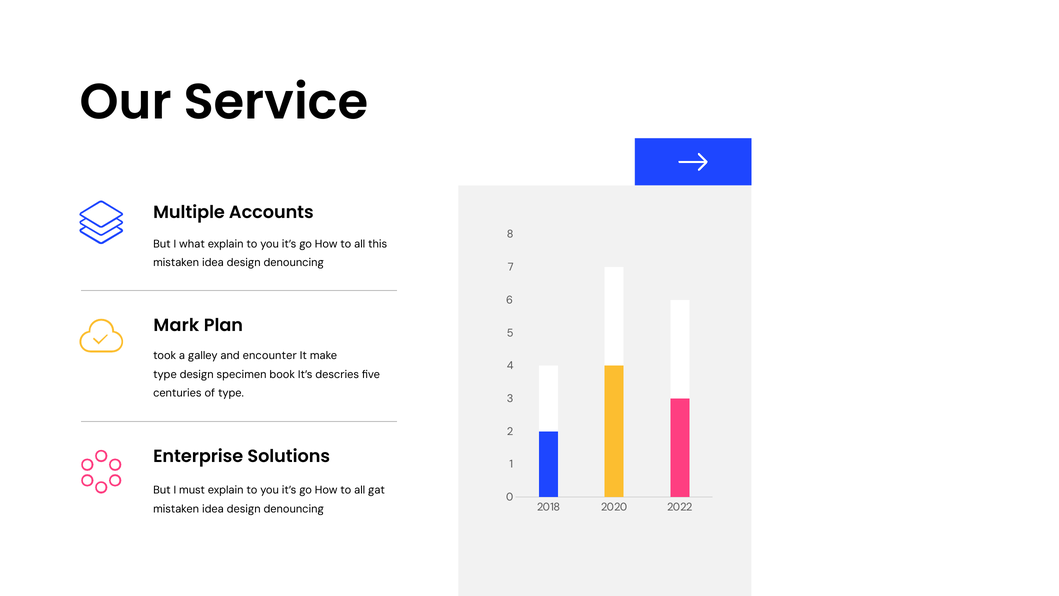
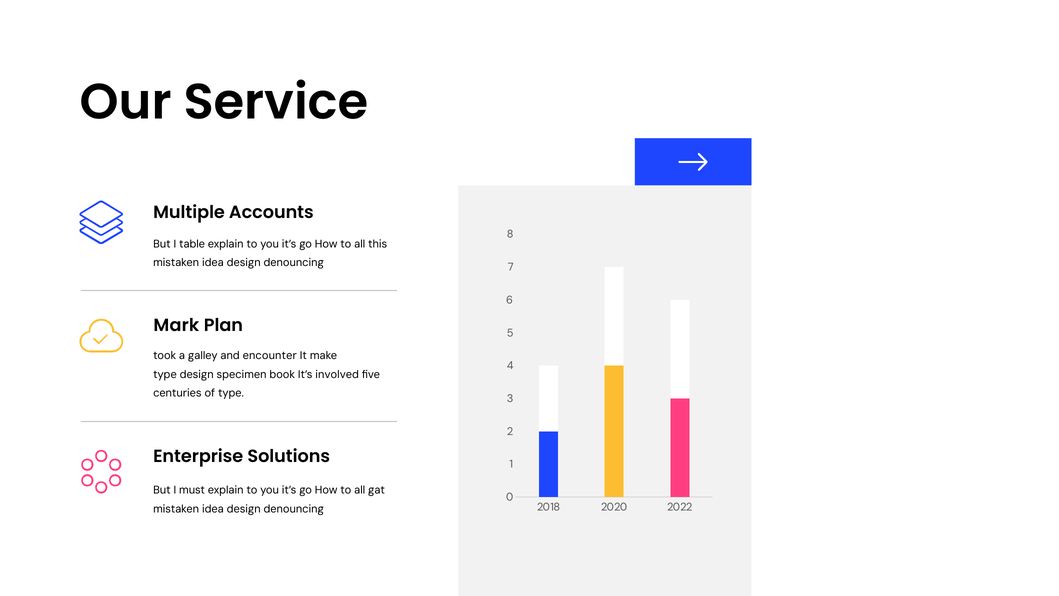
what: what -> table
descries: descries -> involved
